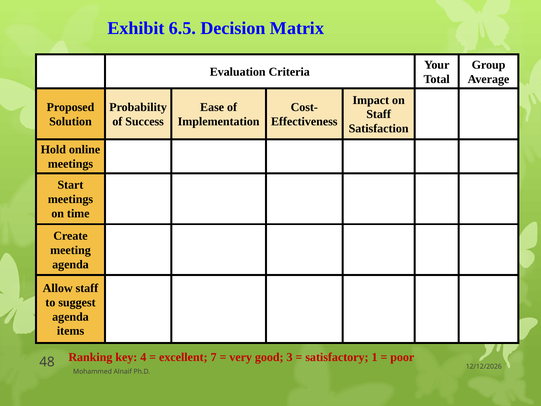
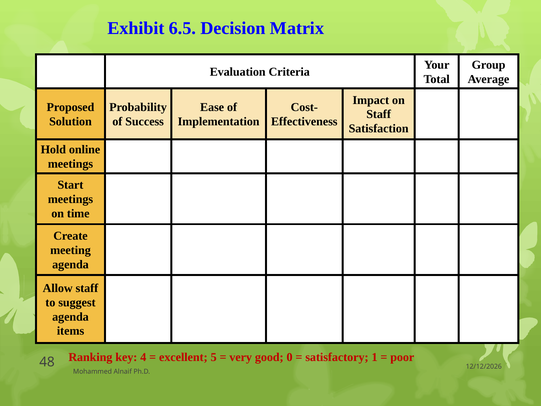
7: 7 -> 5
3: 3 -> 0
